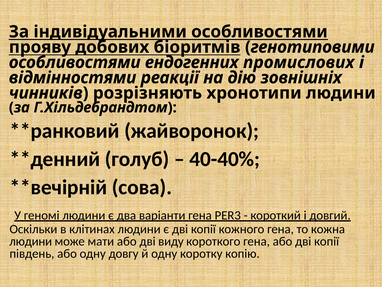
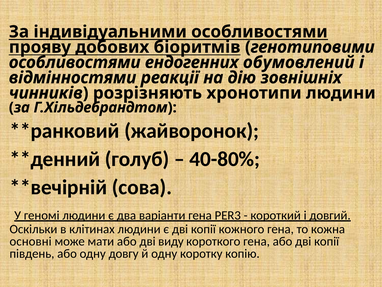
промислових: промислових -> обумовлений
40-40%: 40-40% -> 40-80%
людини at (31, 241): людини -> основні
